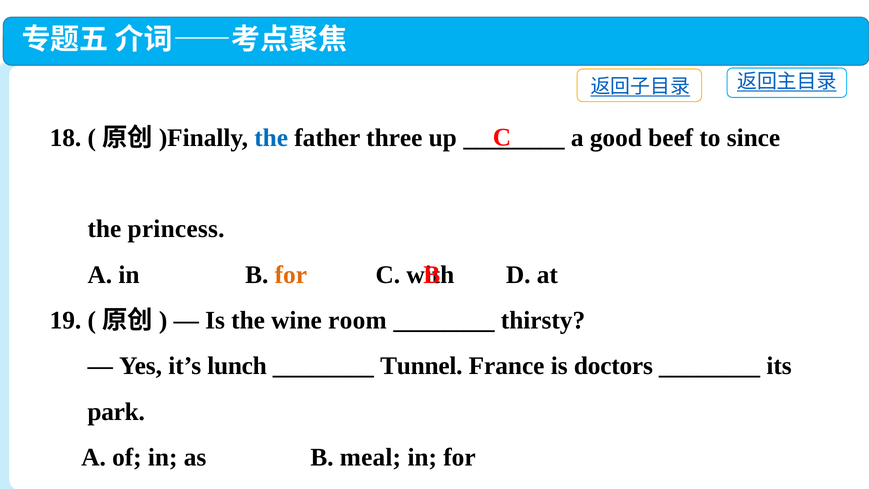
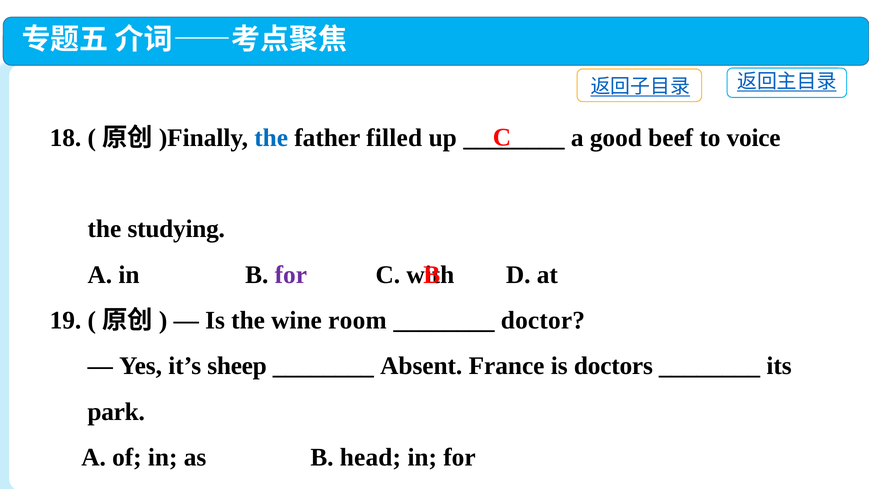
three: three -> filled
since: since -> voice
princess: princess -> studying
for at (291, 275) colour: orange -> purple
thirsty: thirsty -> doctor
lunch: lunch -> sheep
Tunnel: Tunnel -> Absent
meal: meal -> head
